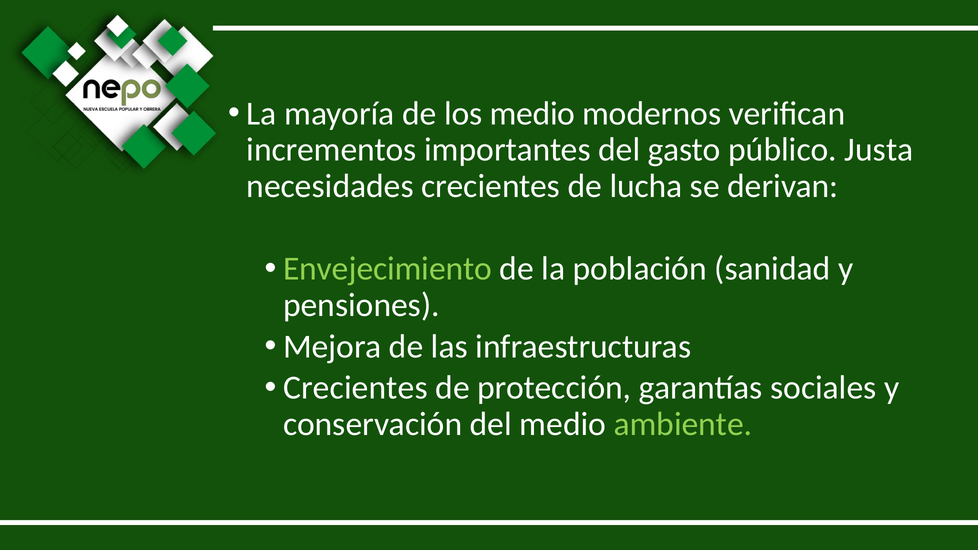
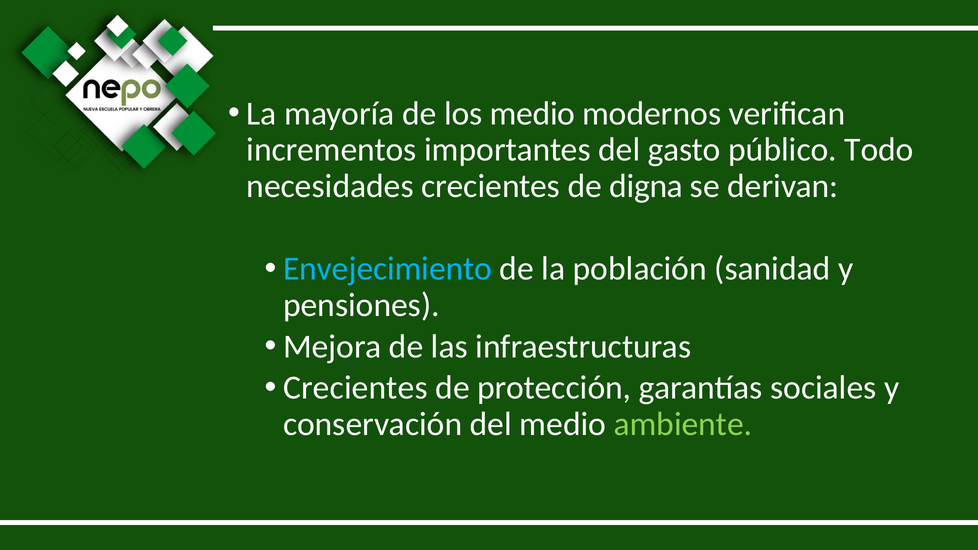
Justa: Justa -> Todo
lucha: lucha -> digna
Envejecimiento colour: light green -> light blue
